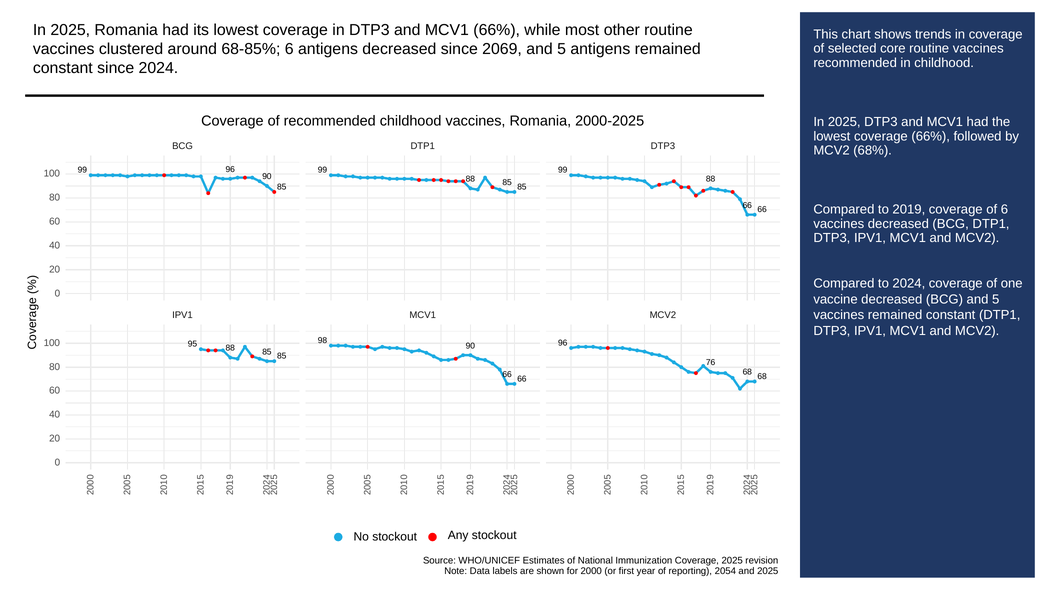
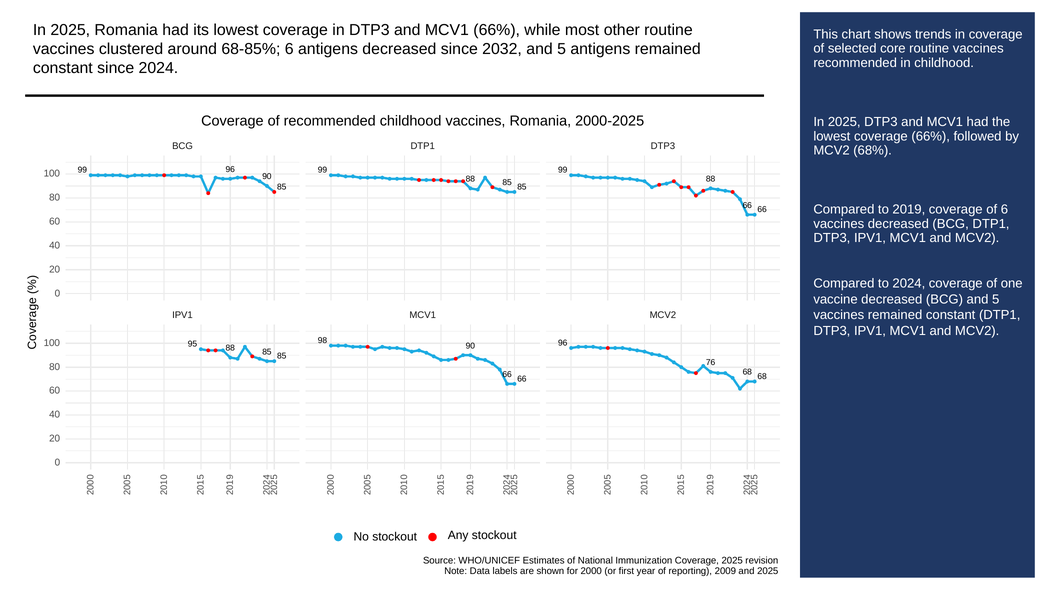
2069: 2069 -> 2032
2054: 2054 -> 2009
